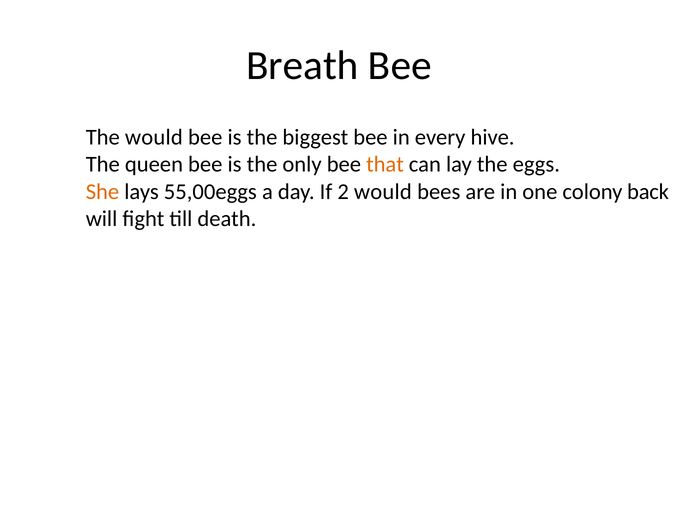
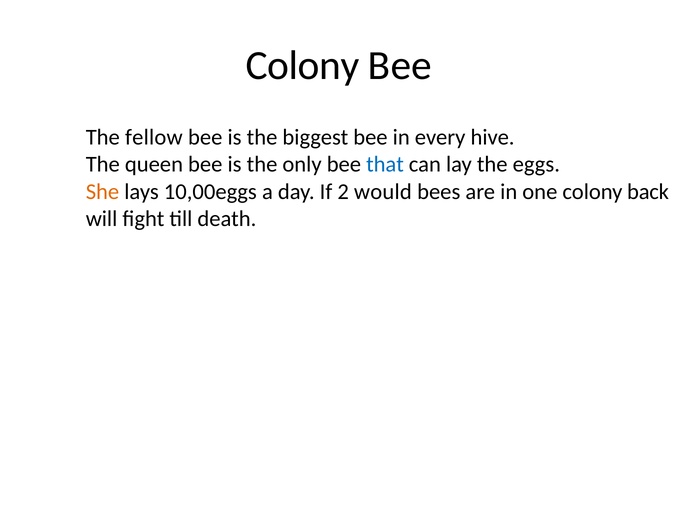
Breath at (302, 66): Breath -> Colony
The would: would -> fellow
that colour: orange -> blue
55,00eggs: 55,00eggs -> 10,00eggs
